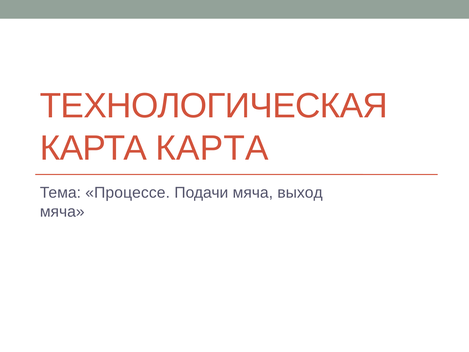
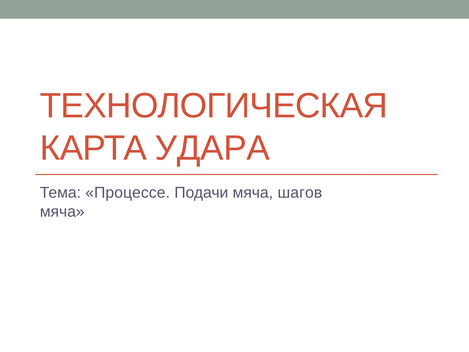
КАРТА КАРТА: КАРТА -> УДАРА
выход: выход -> шагов
